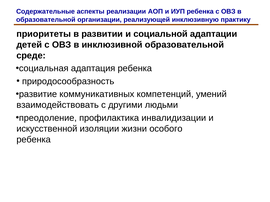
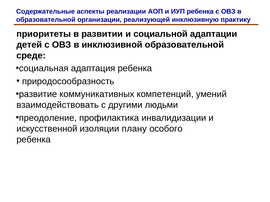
жизни: жизни -> плану
